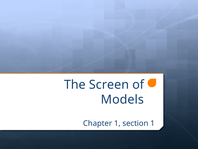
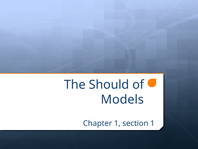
Screen: Screen -> Should
